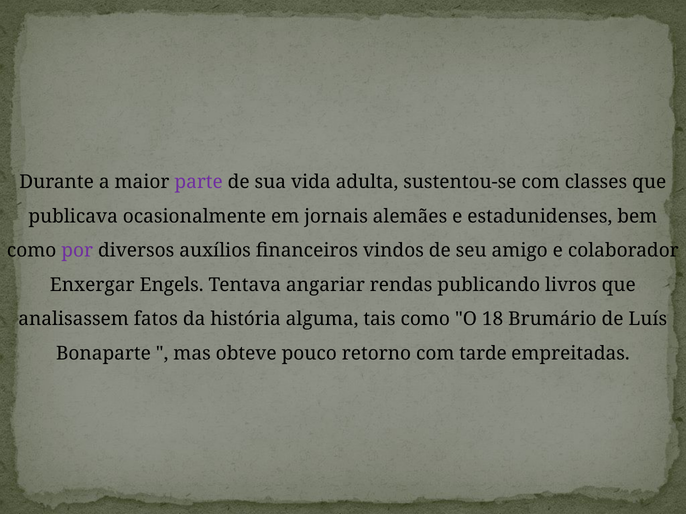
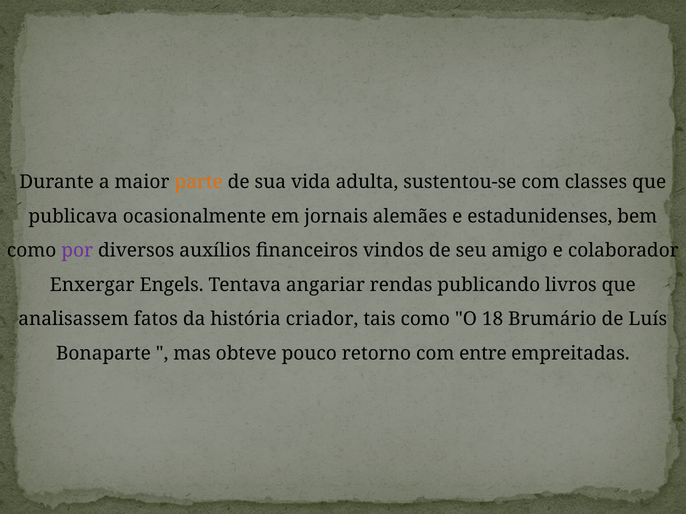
parte colour: purple -> orange
alguma: alguma -> criador
tarde: tarde -> entre
